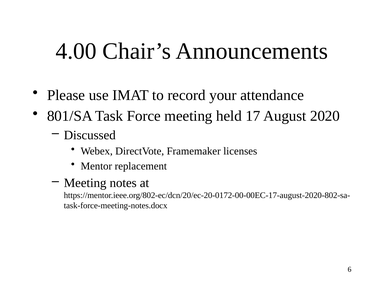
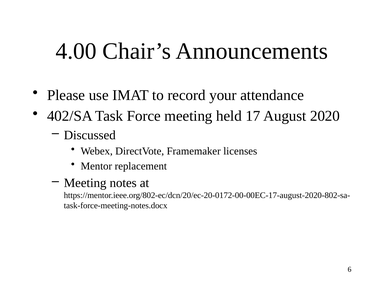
801/SA: 801/SA -> 402/SA
